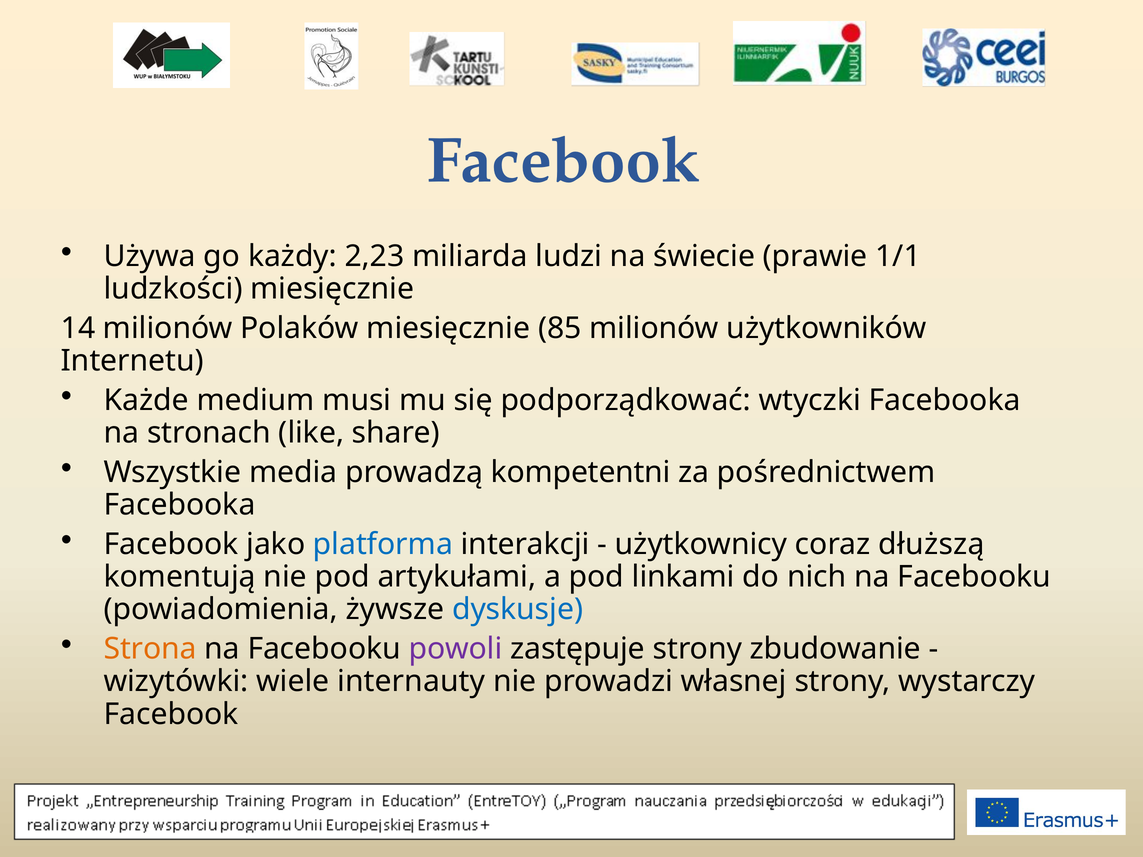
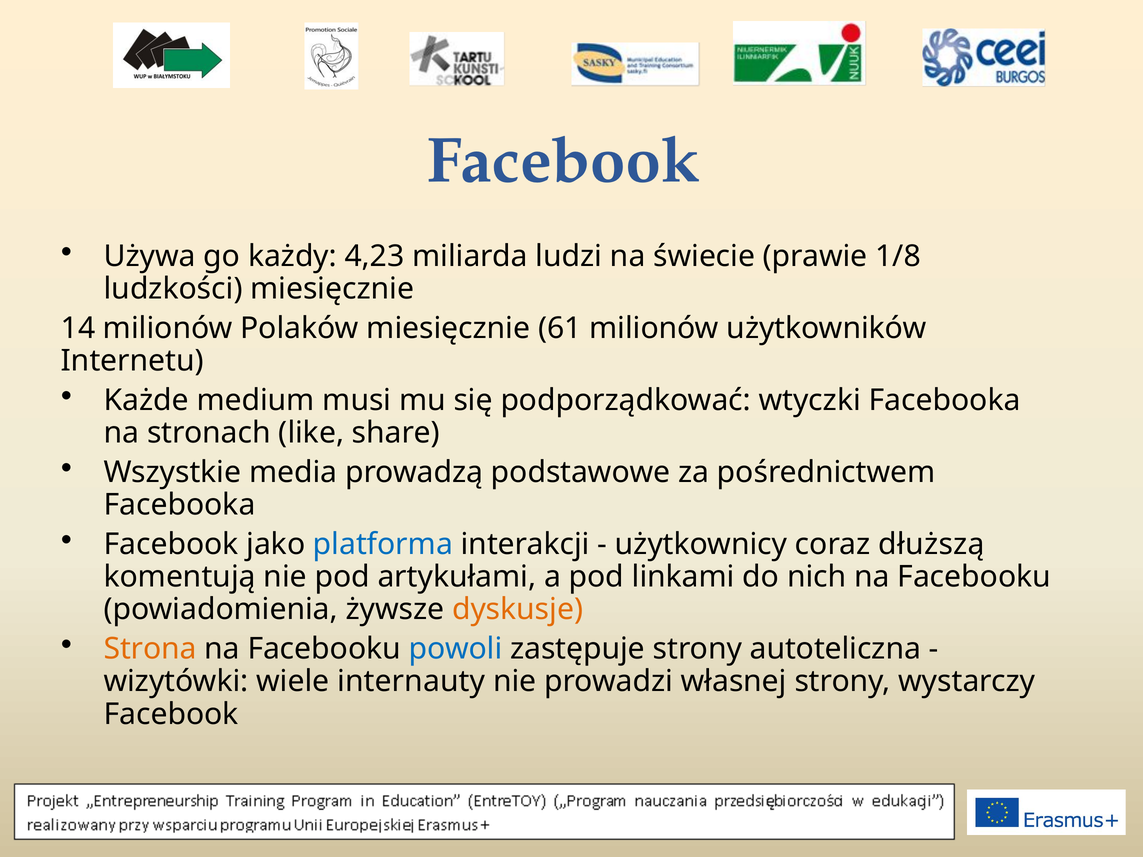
2,23: 2,23 -> 4,23
1/1: 1/1 -> 1/8
85: 85 -> 61
kompetentni: kompetentni -> podstawowe
dyskusje colour: blue -> orange
powoli colour: purple -> blue
zbudowanie: zbudowanie -> autoteliczna
